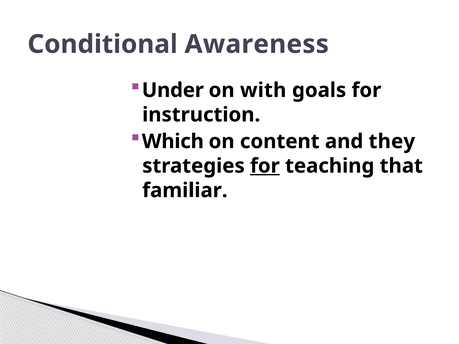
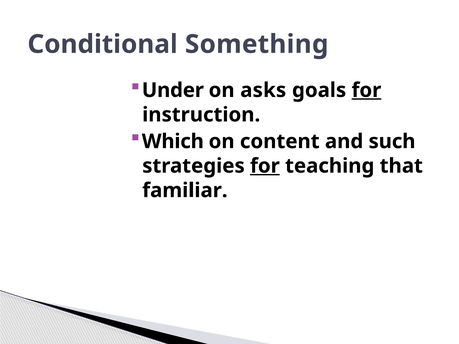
Awareness: Awareness -> Something
with: with -> asks
for at (366, 90) underline: none -> present
they: they -> such
